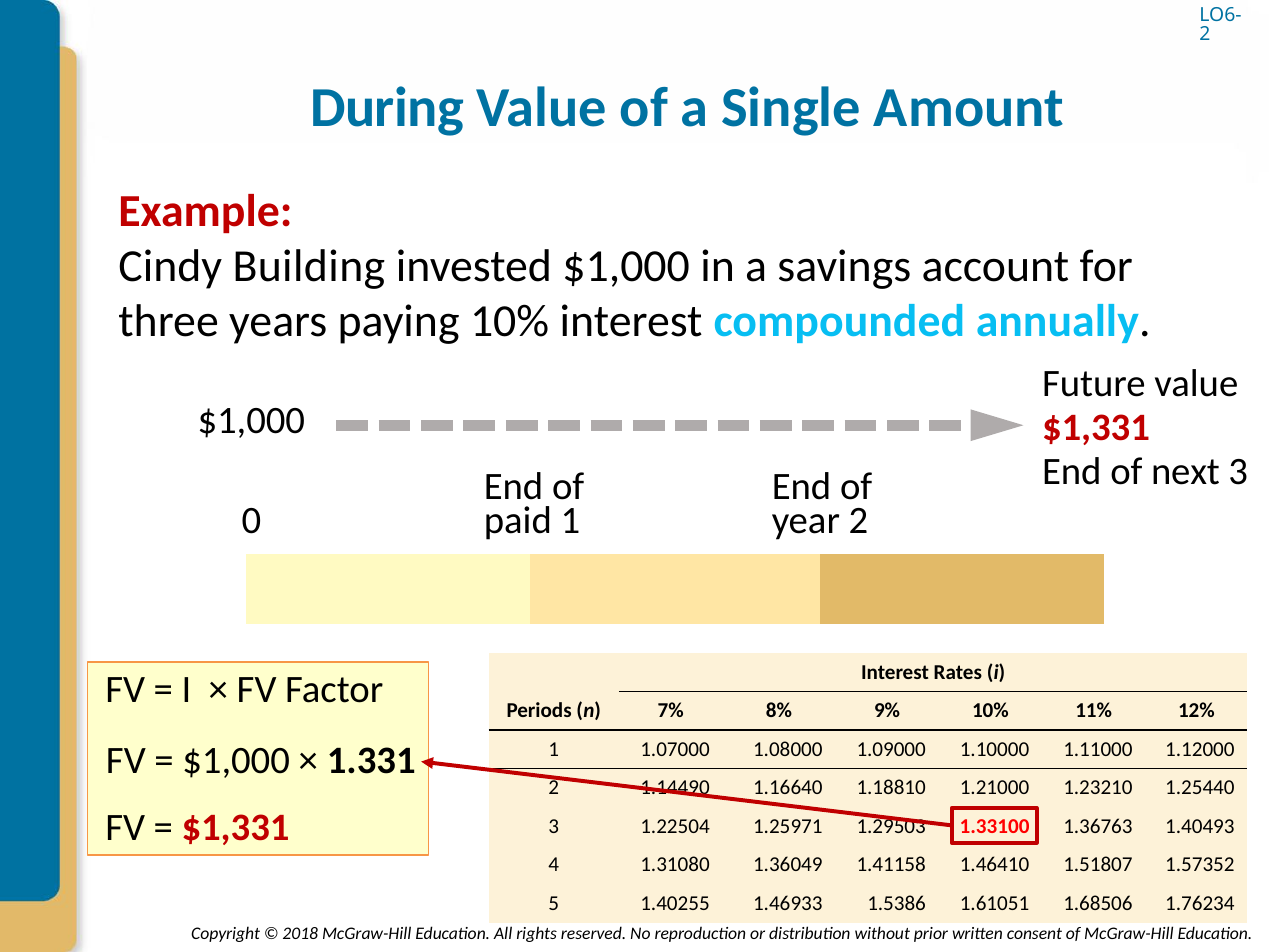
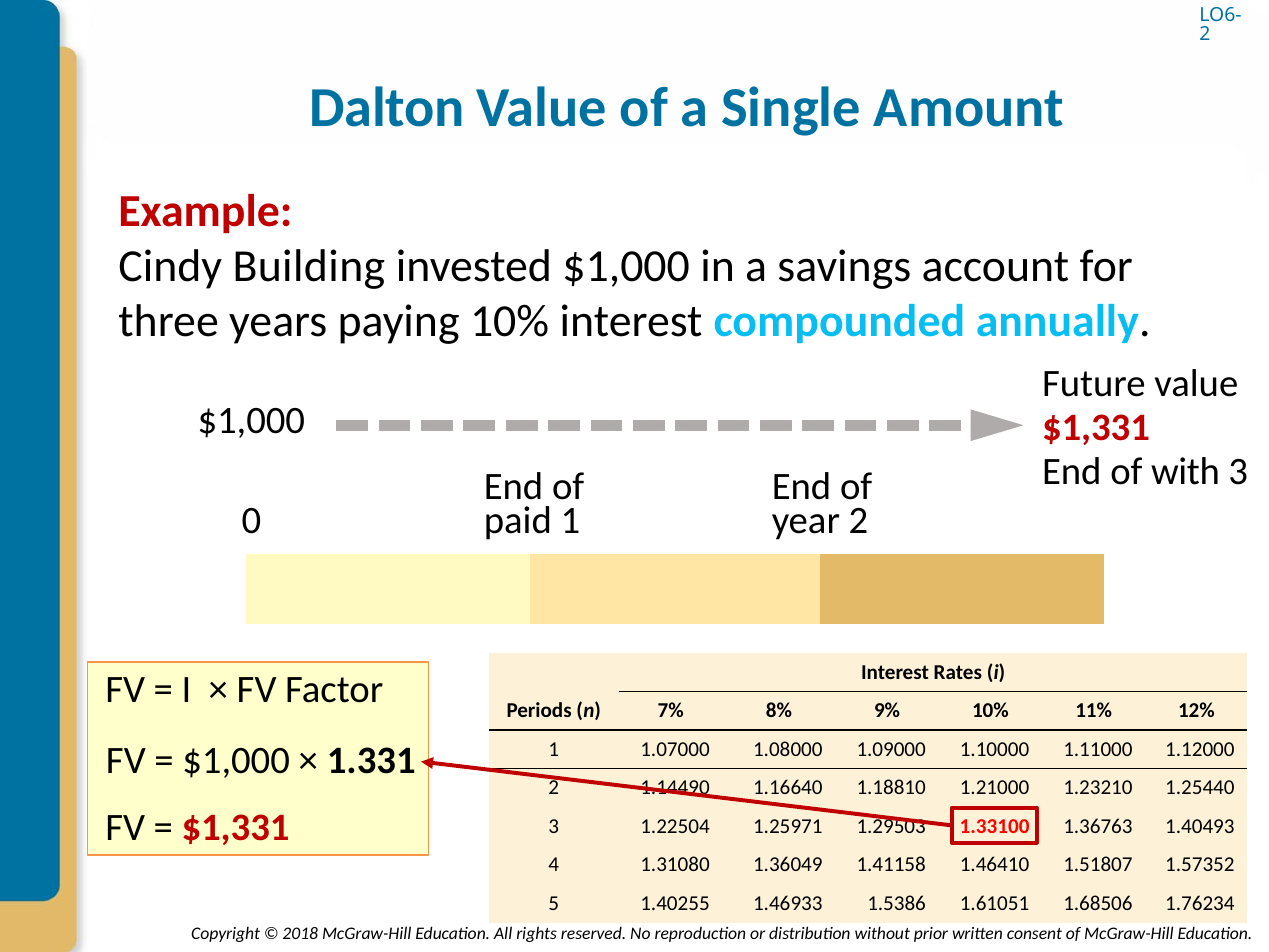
During: During -> Dalton
next: next -> with
